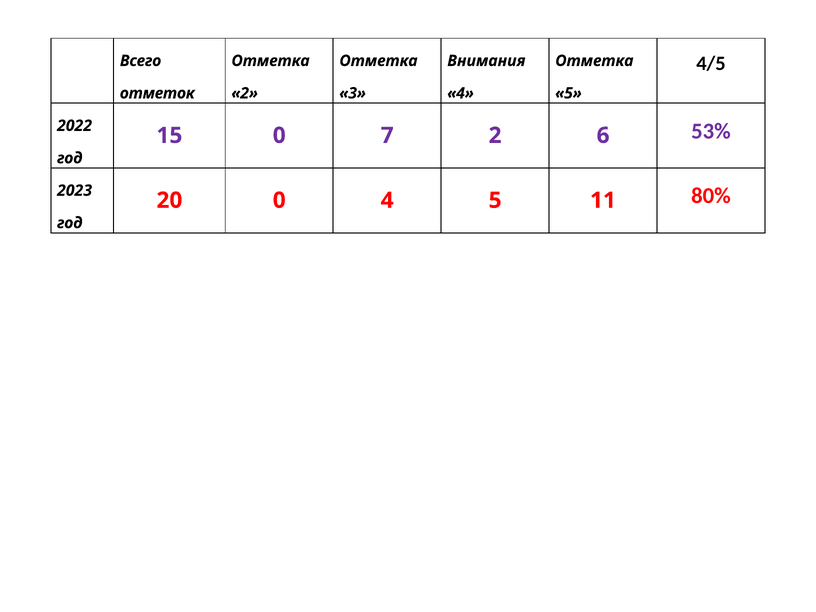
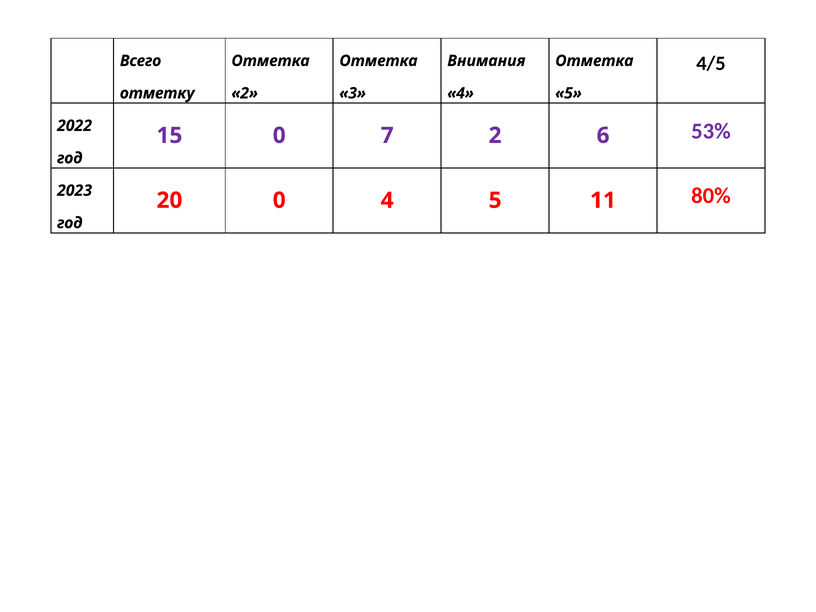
отметок: отметок -> отметку
